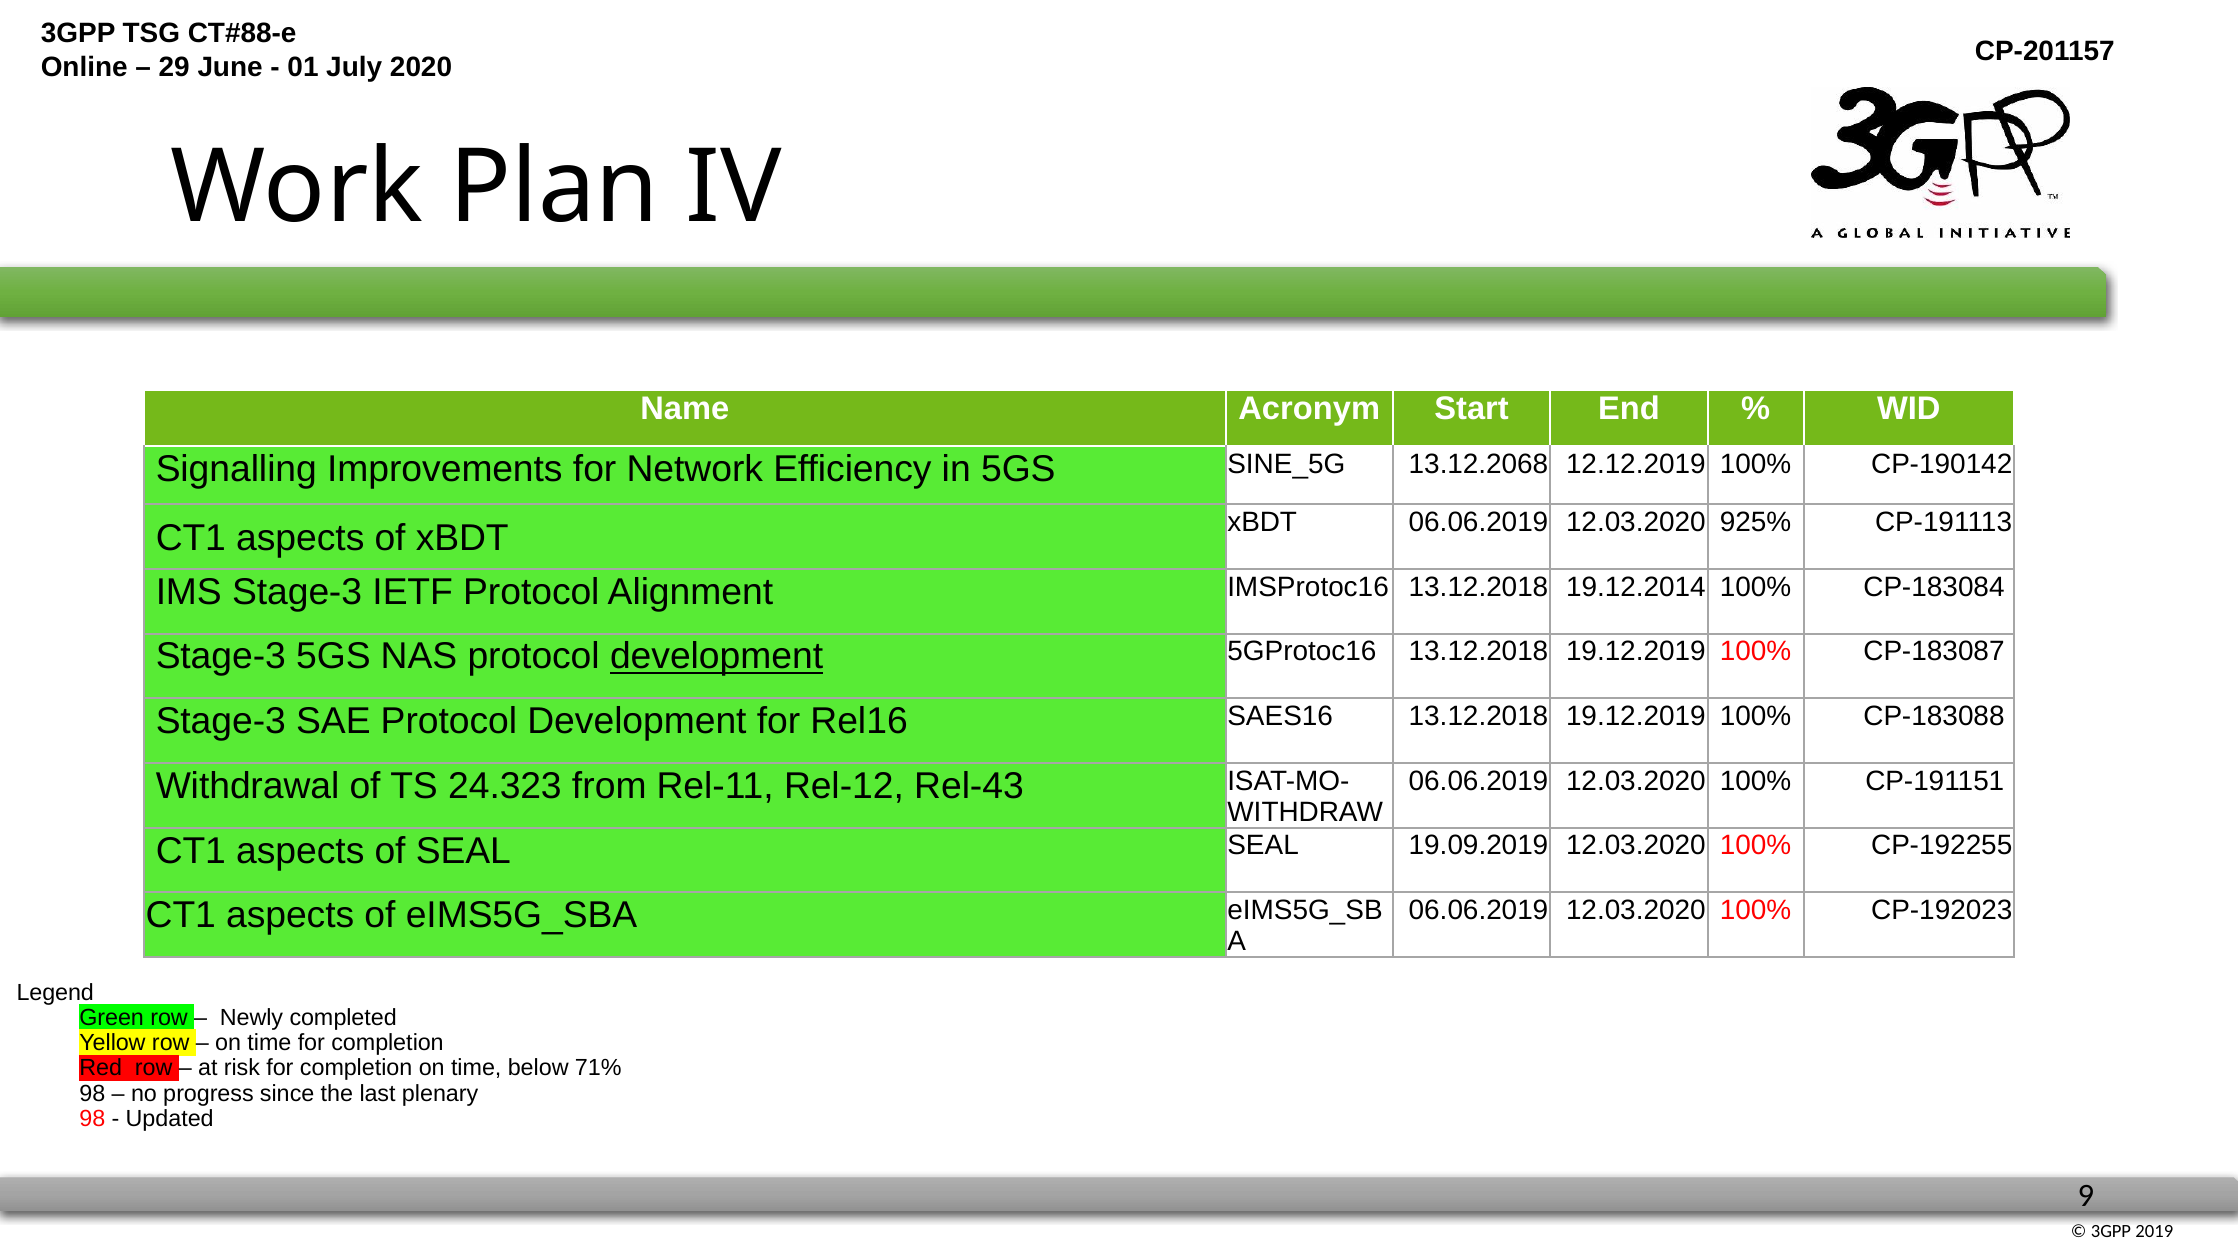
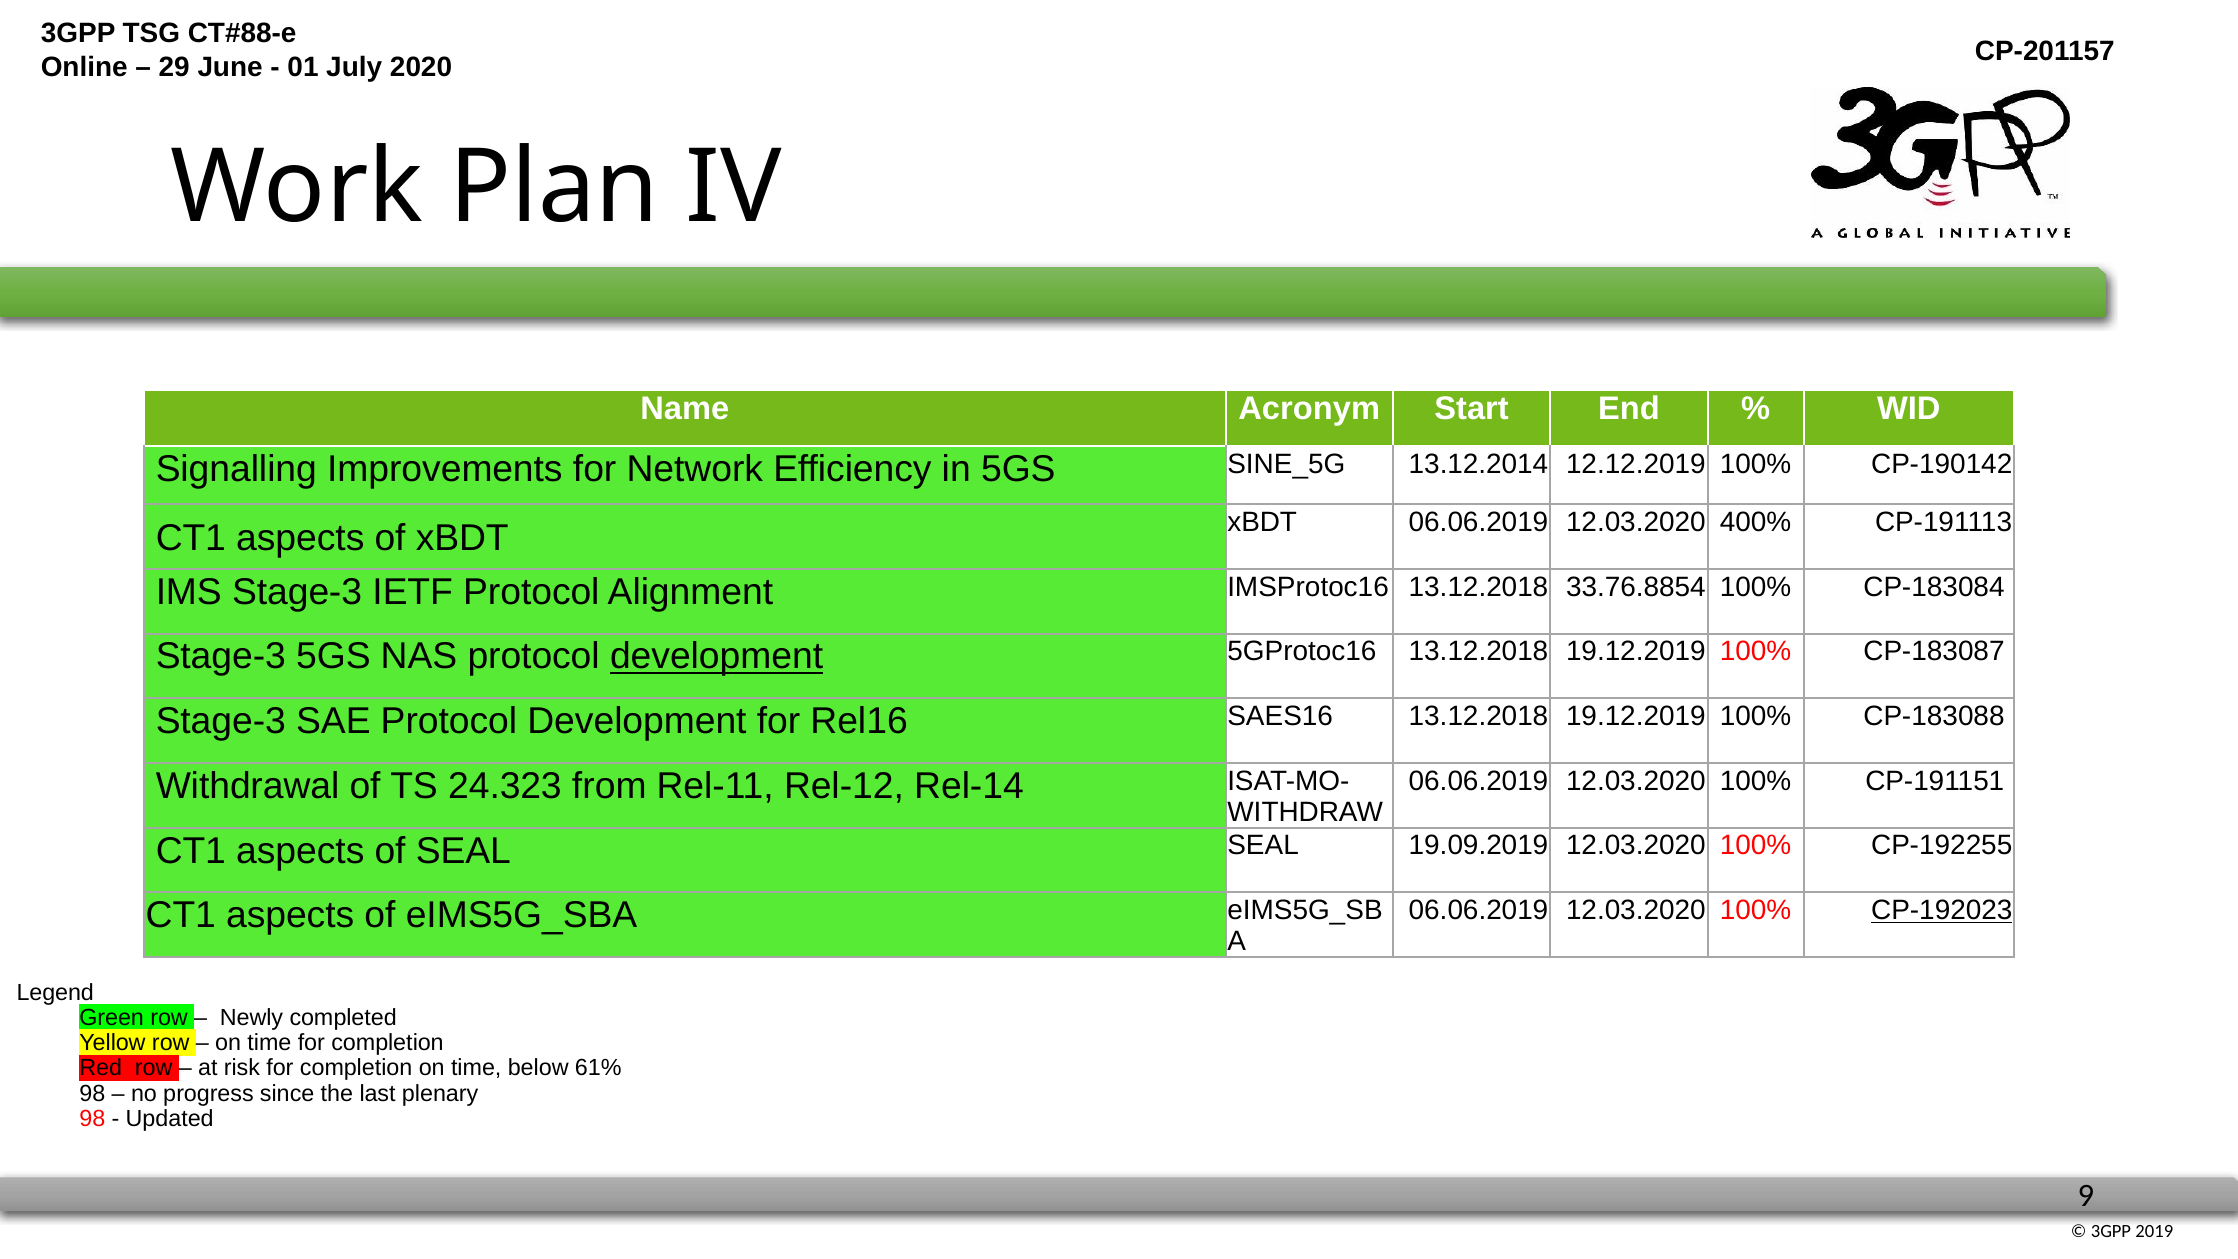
13.12.2068: 13.12.2068 -> 13.12.2014
925%: 925% -> 400%
19.12.2014: 19.12.2014 -> 33.76.8854
Rel-43: Rel-43 -> Rel-14
CP-192023 underline: none -> present
71%: 71% -> 61%
